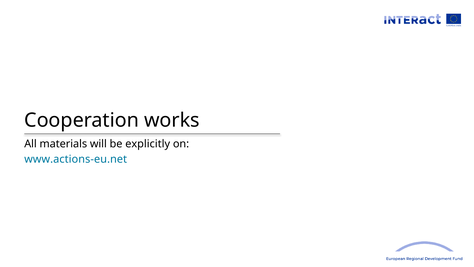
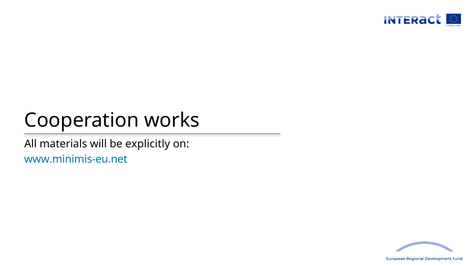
www.actions-eu.net: www.actions-eu.net -> www.minimis-eu.net
